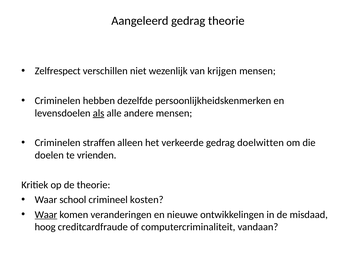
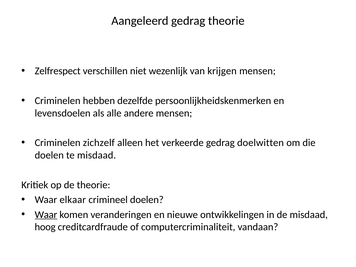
als underline: present -> none
straffen: straffen -> zichzelf
te vrienden: vrienden -> misdaad
school: school -> elkaar
crimineel kosten: kosten -> doelen
